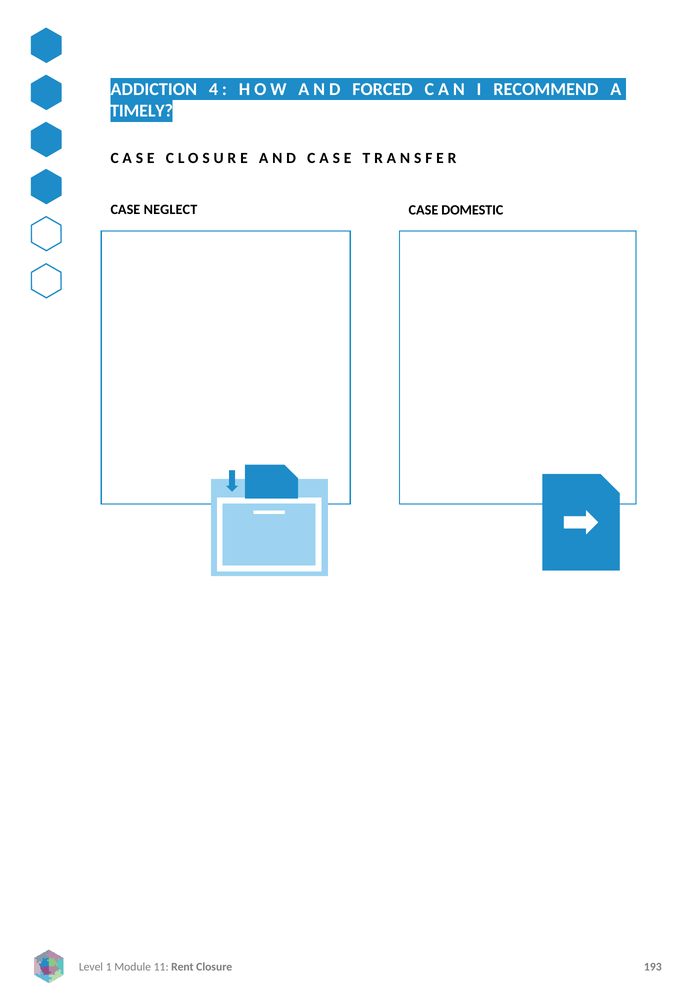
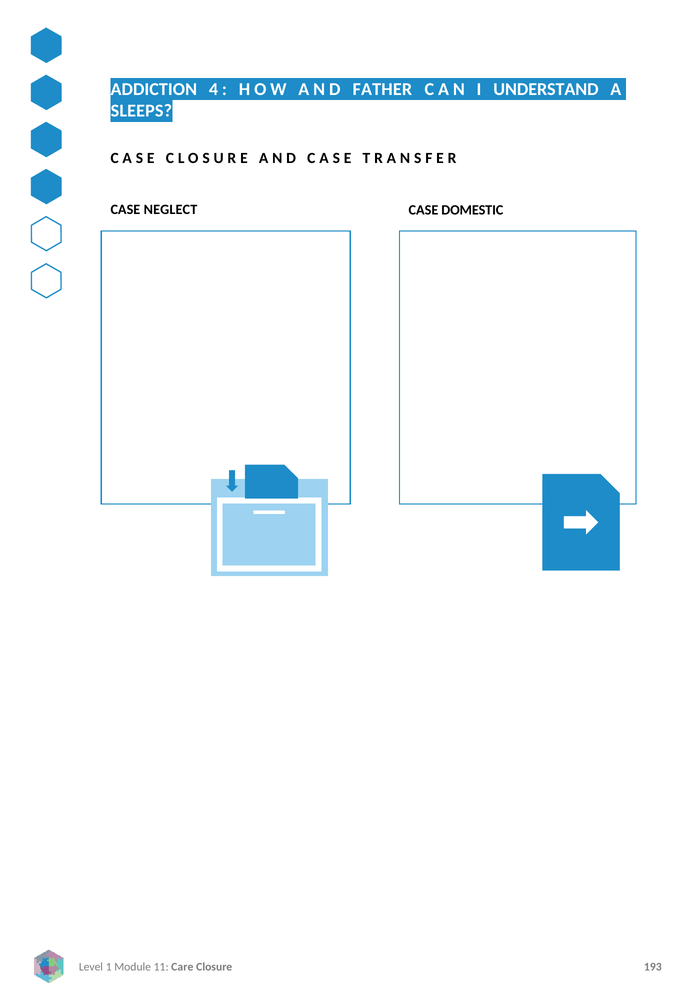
FORCED: FORCED -> FATHER
RECOMMEND: RECOMMEND -> UNDERSTAND
TIMELY: TIMELY -> SLEEPS
Rent: Rent -> Care
